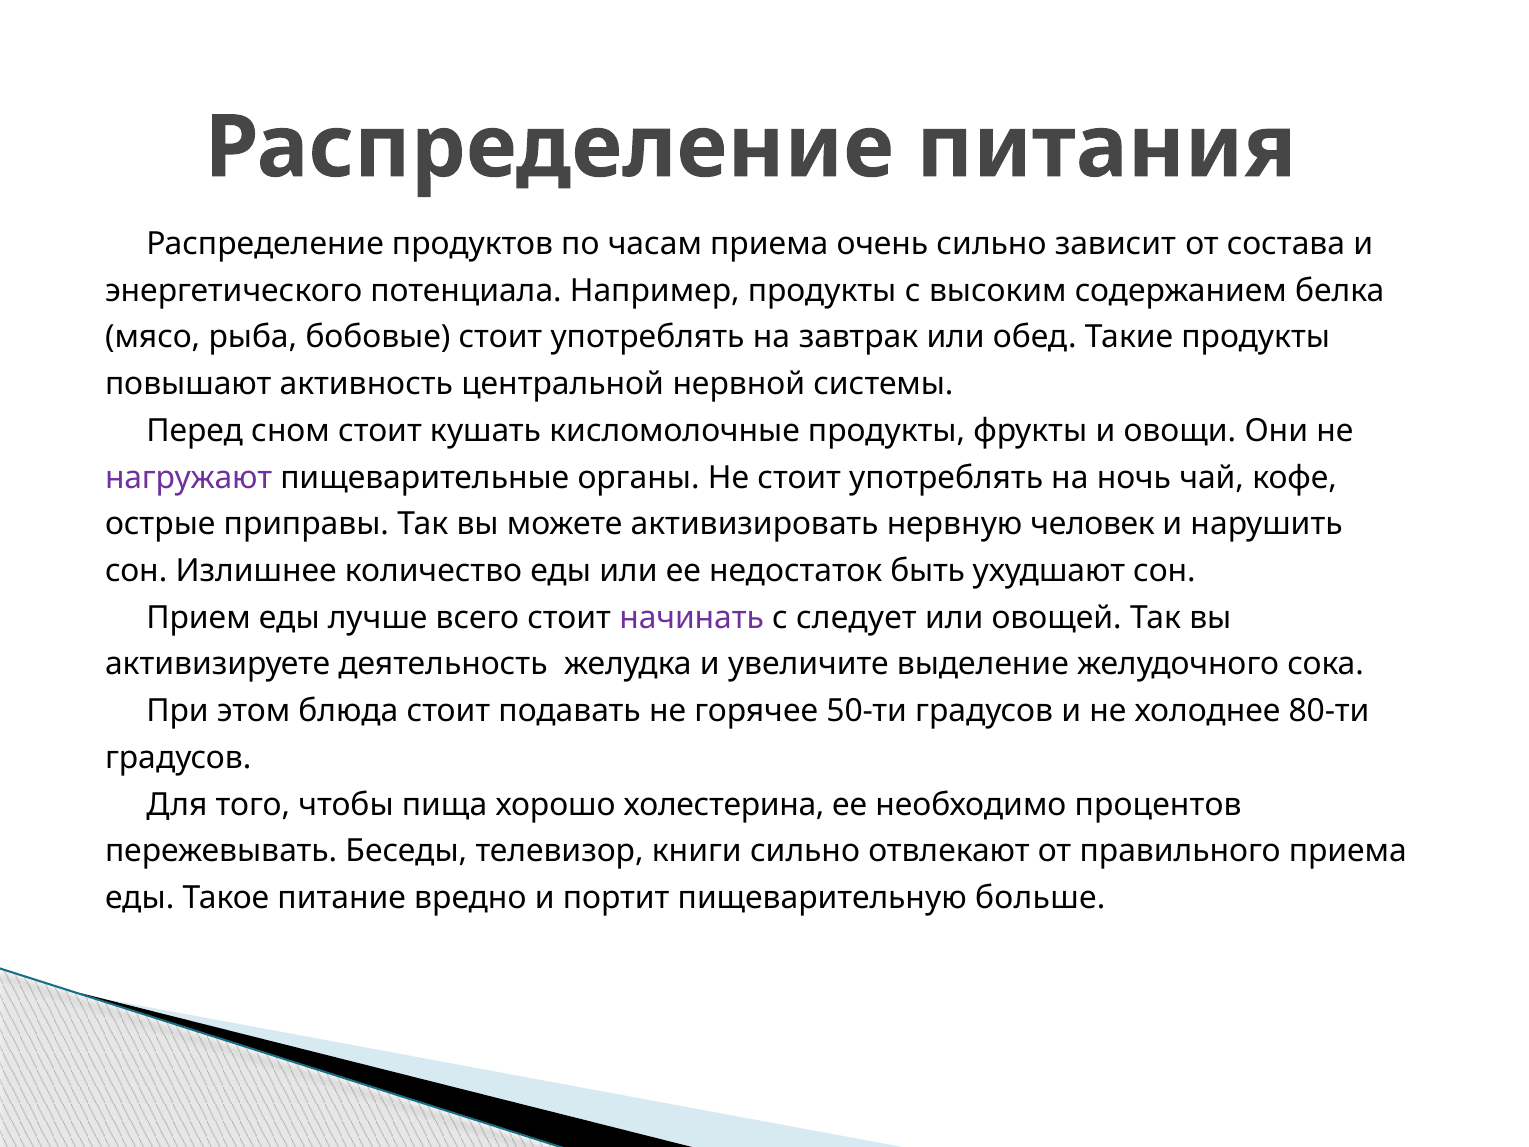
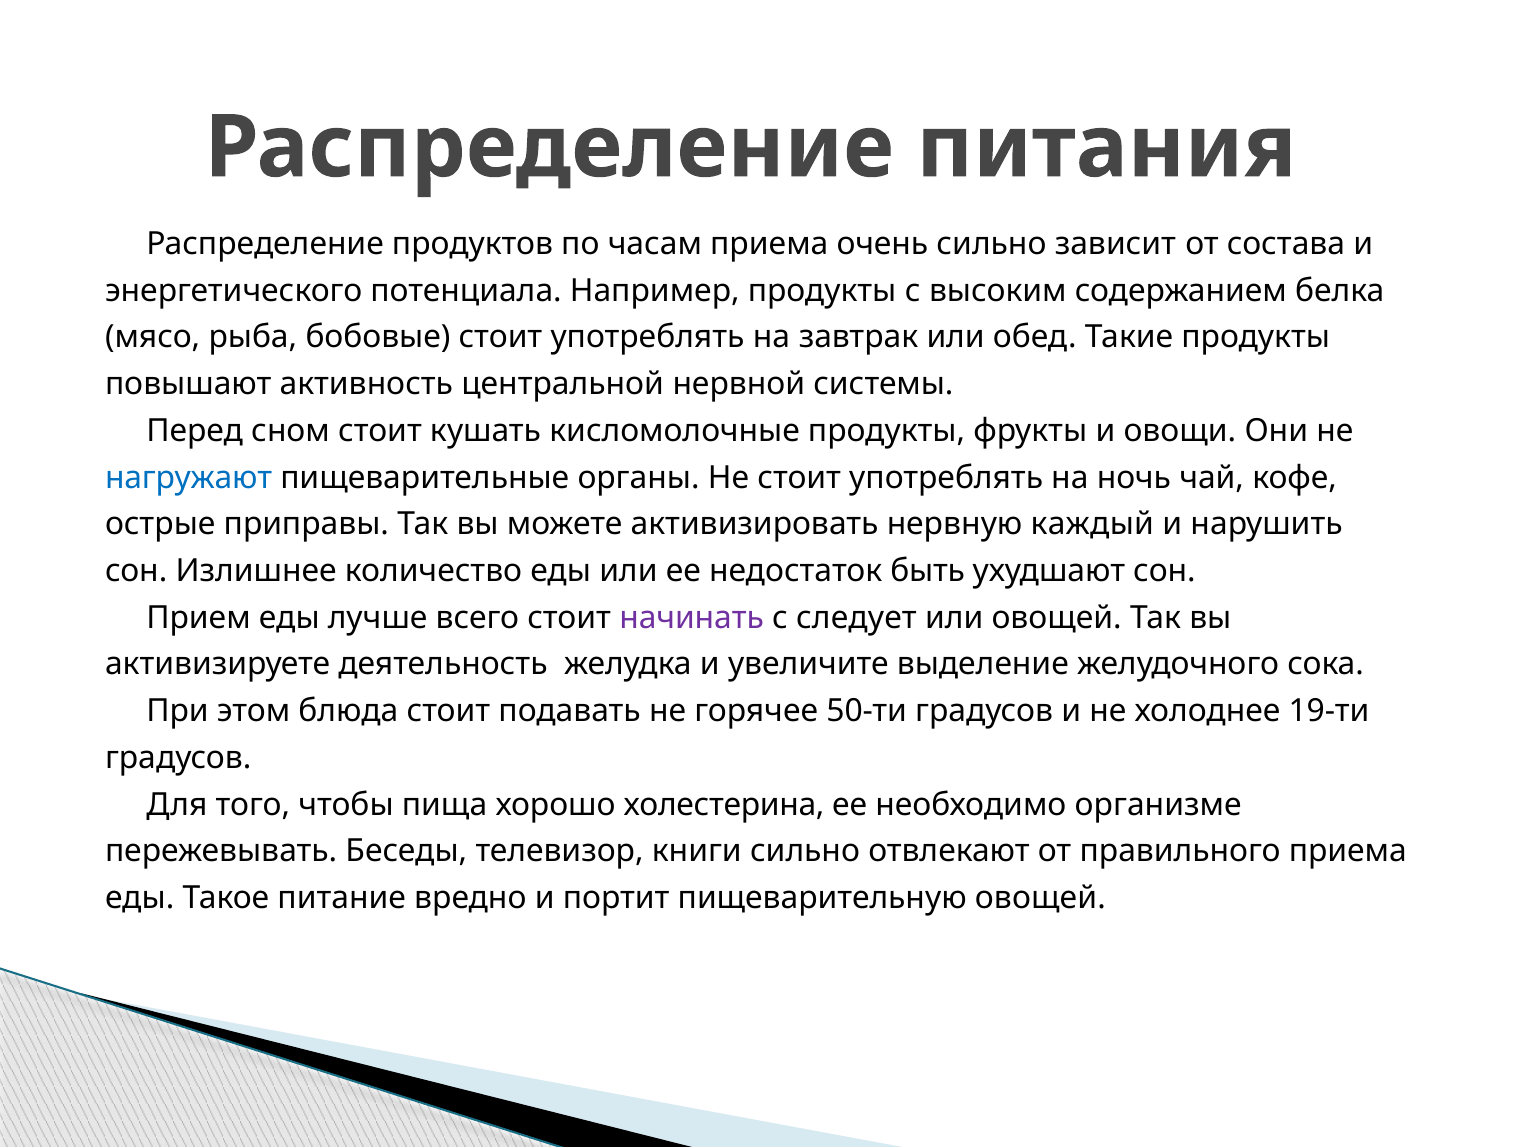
нагружают colour: purple -> blue
человек: человек -> каждый
80-ти: 80-ти -> 19-ти
процентов: процентов -> организме
пищеварительную больше: больше -> овощей
